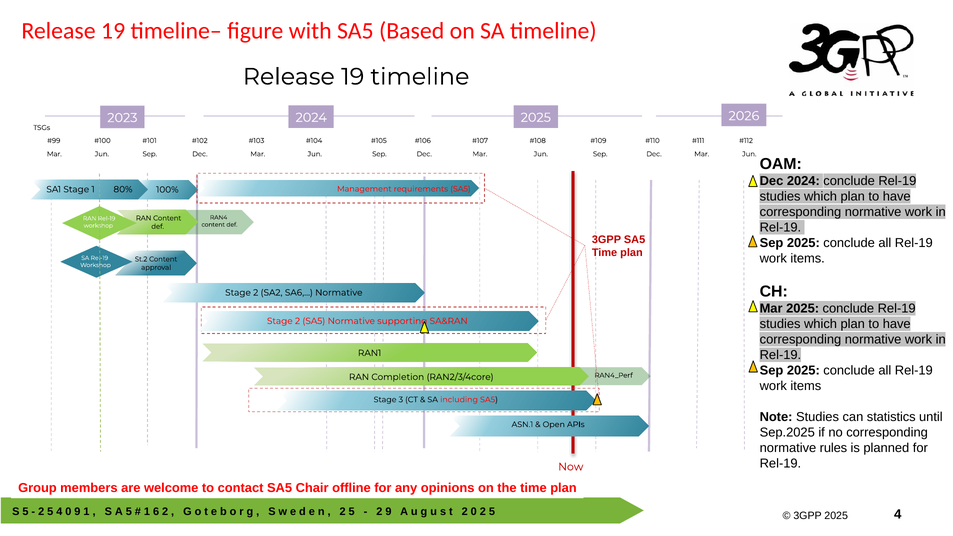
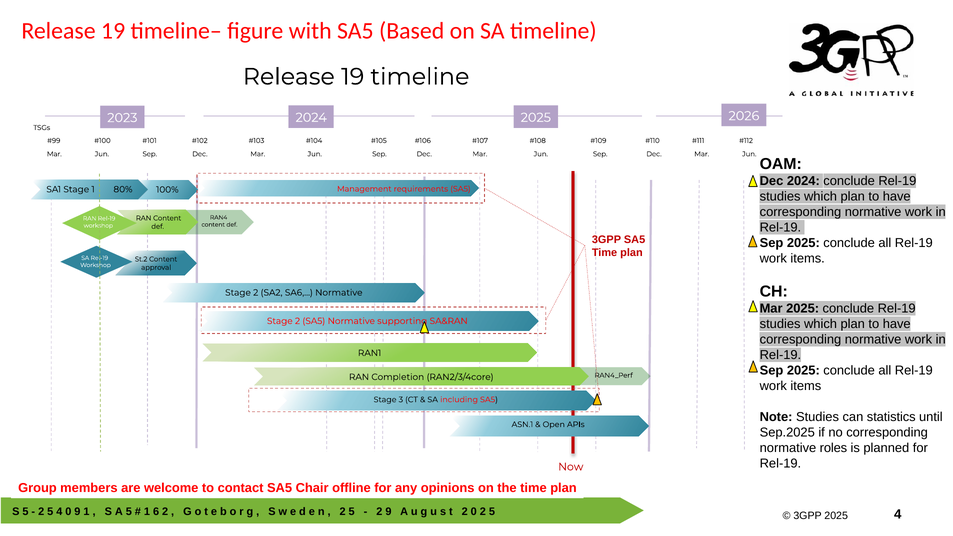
rules: rules -> roles
